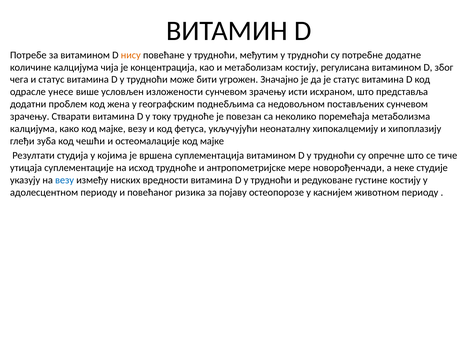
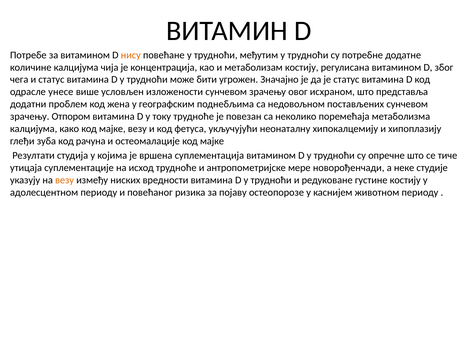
исти: исти -> овог
Стварати: Стварати -> Отпором
чешћи: чешћи -> рачуна
везу at (65, 180) colour: blue -> orange
